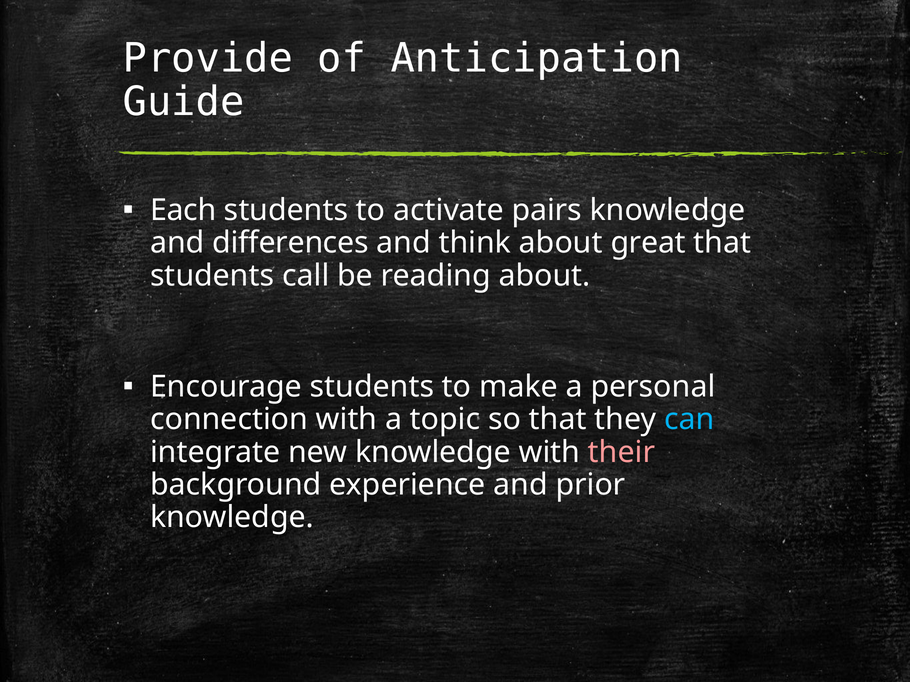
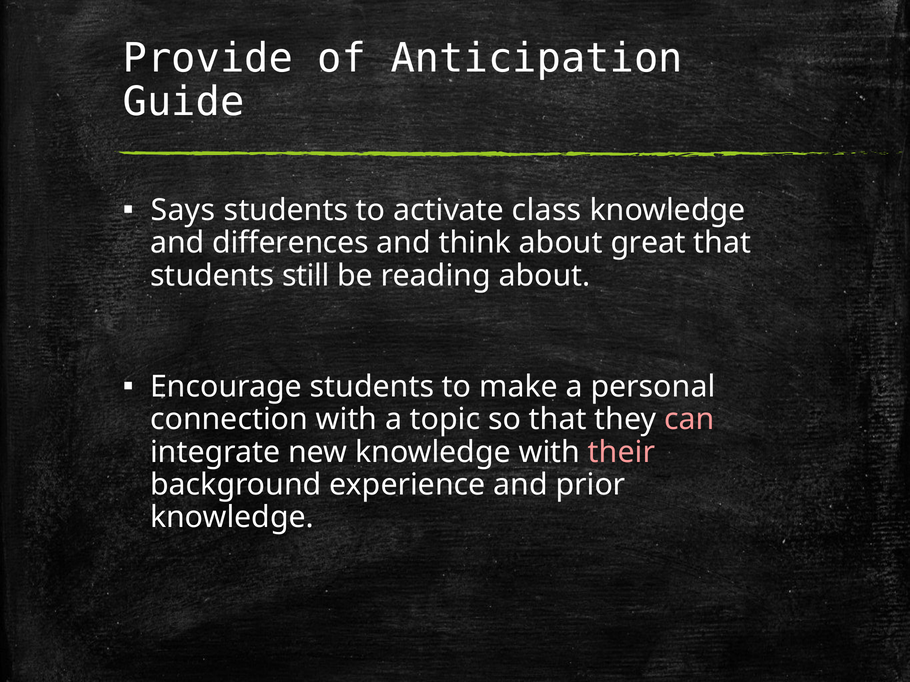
Each: Each -> Says
pairs: pairs -> class
call: call -> still
can colour: light blue -> pink
